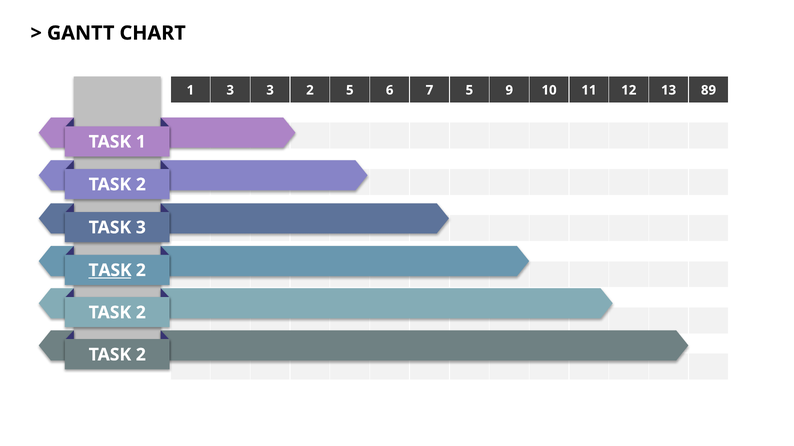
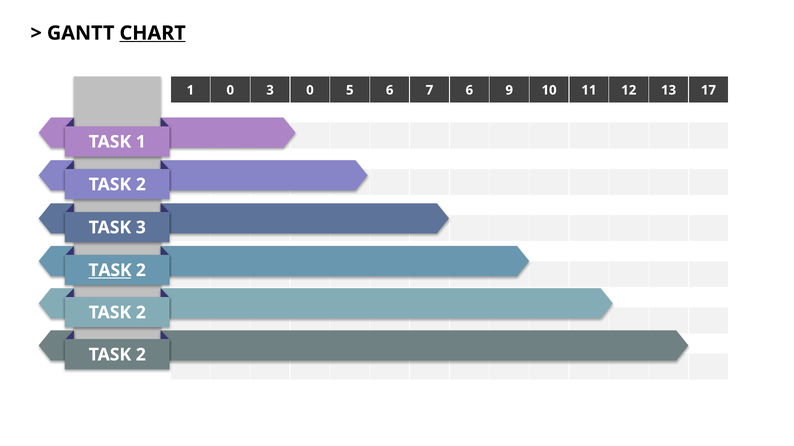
CHART underline: none -> present
1 3: 3 -> 0
3 2: 2 -> 0
7 5: 5 -> 6
89: 89 -> 17
